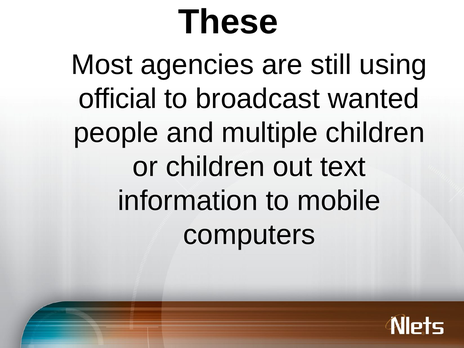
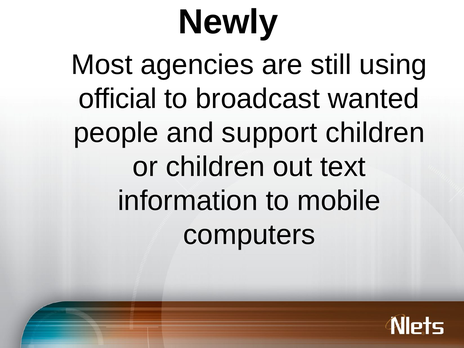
These: These -> Newly
multiple: multiple -> support
